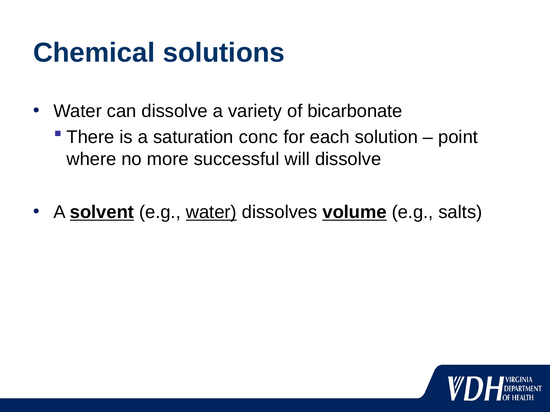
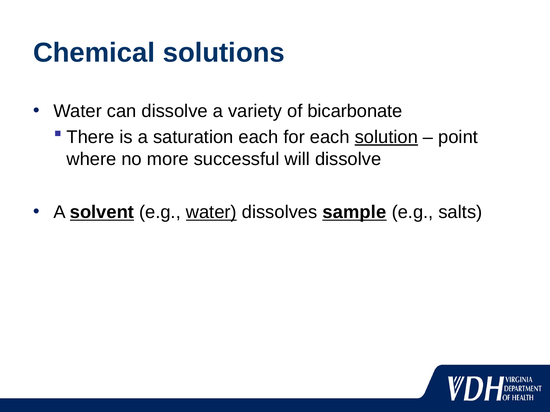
saturation conc: conc -> each
solution underline: none -> present
volume: volume -> sample
